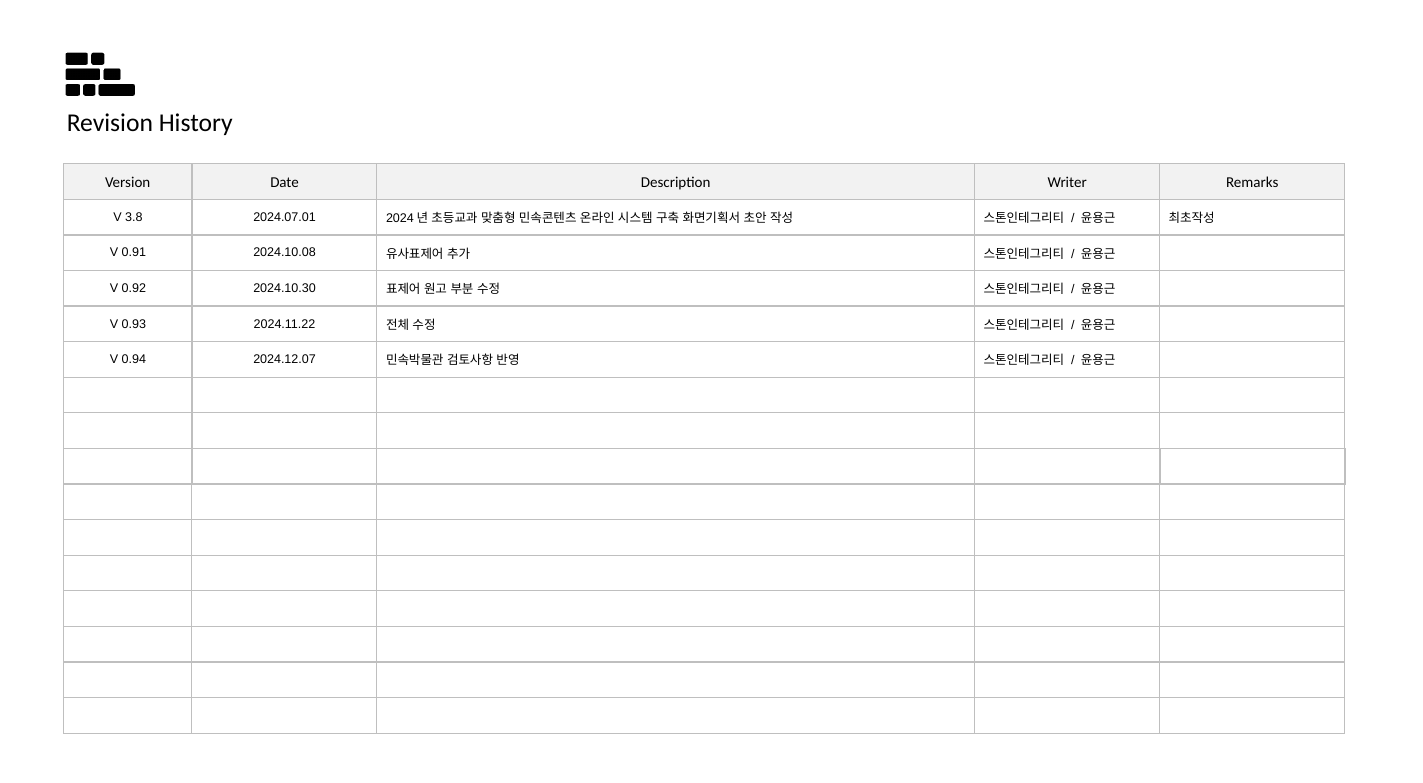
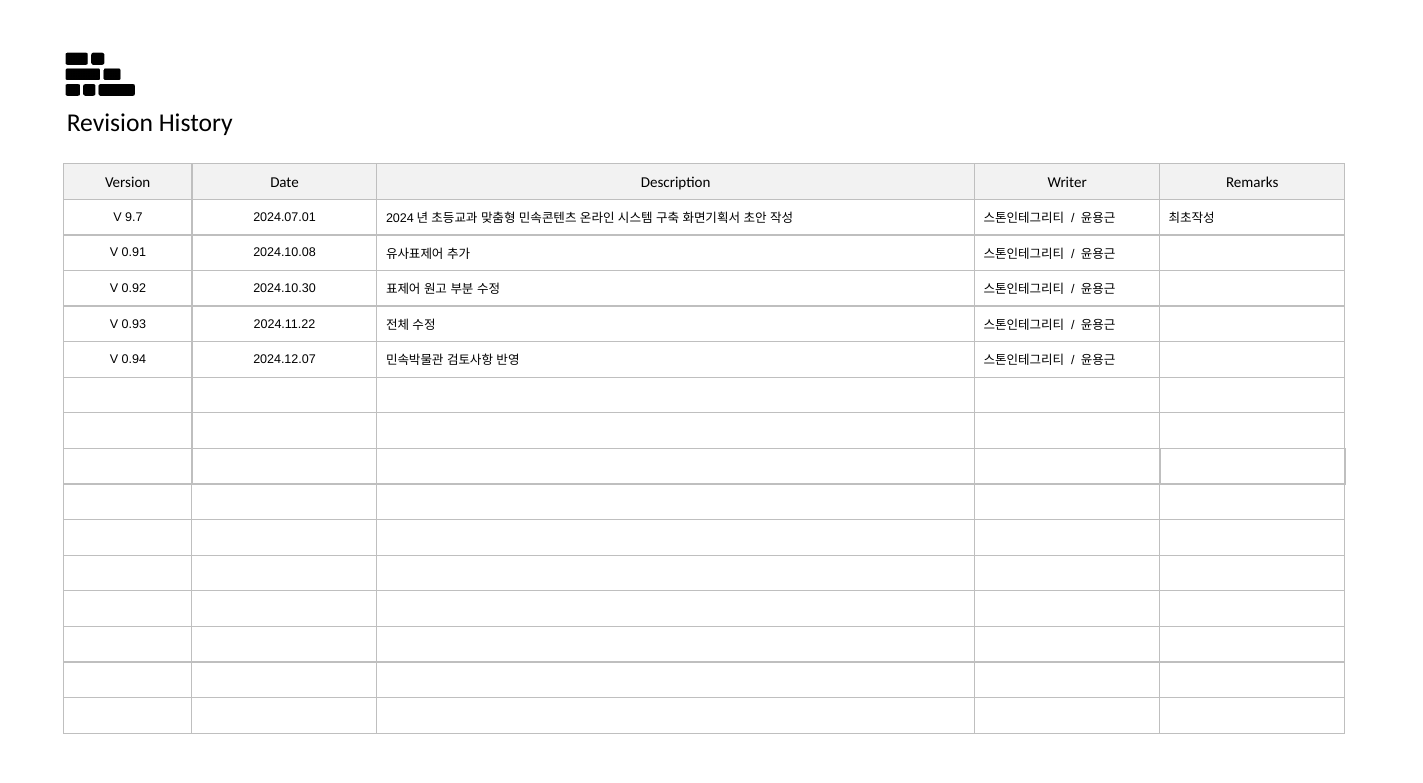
3.8: 3.8 -> 9.7
